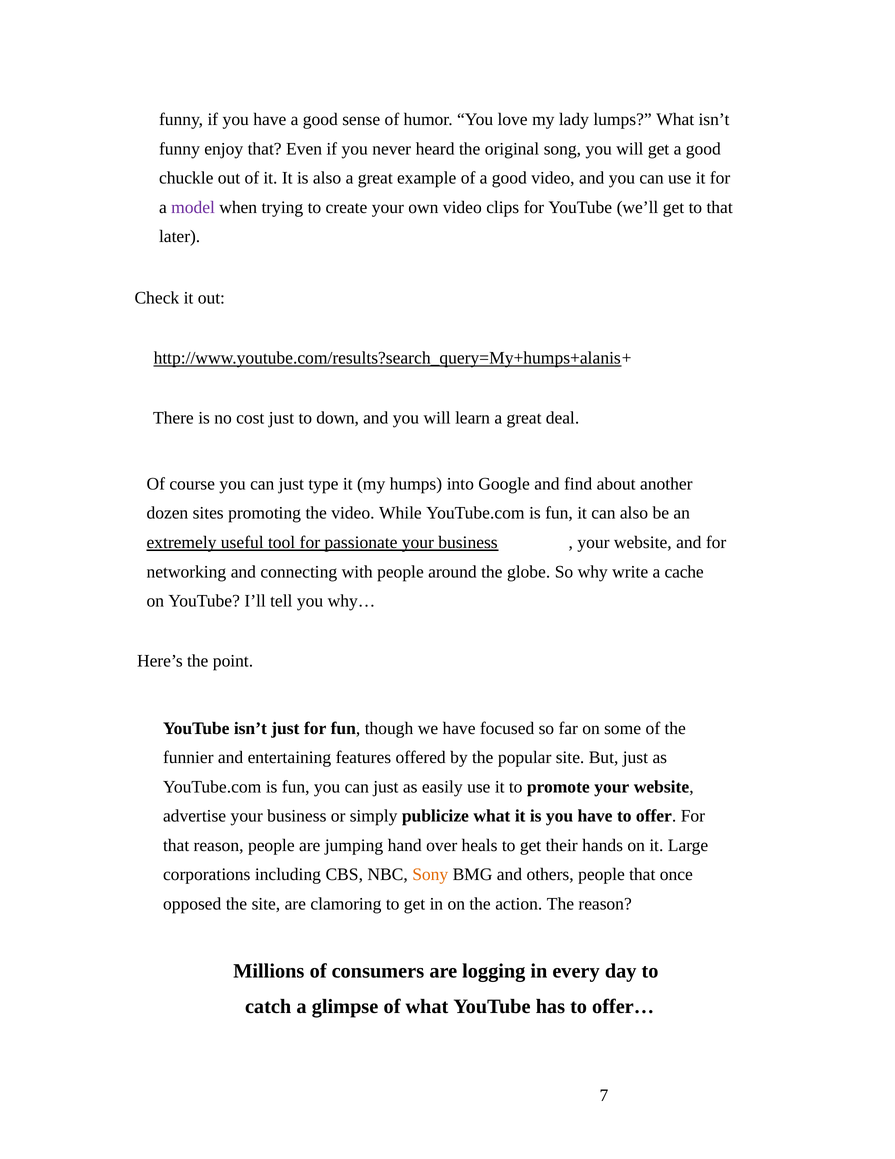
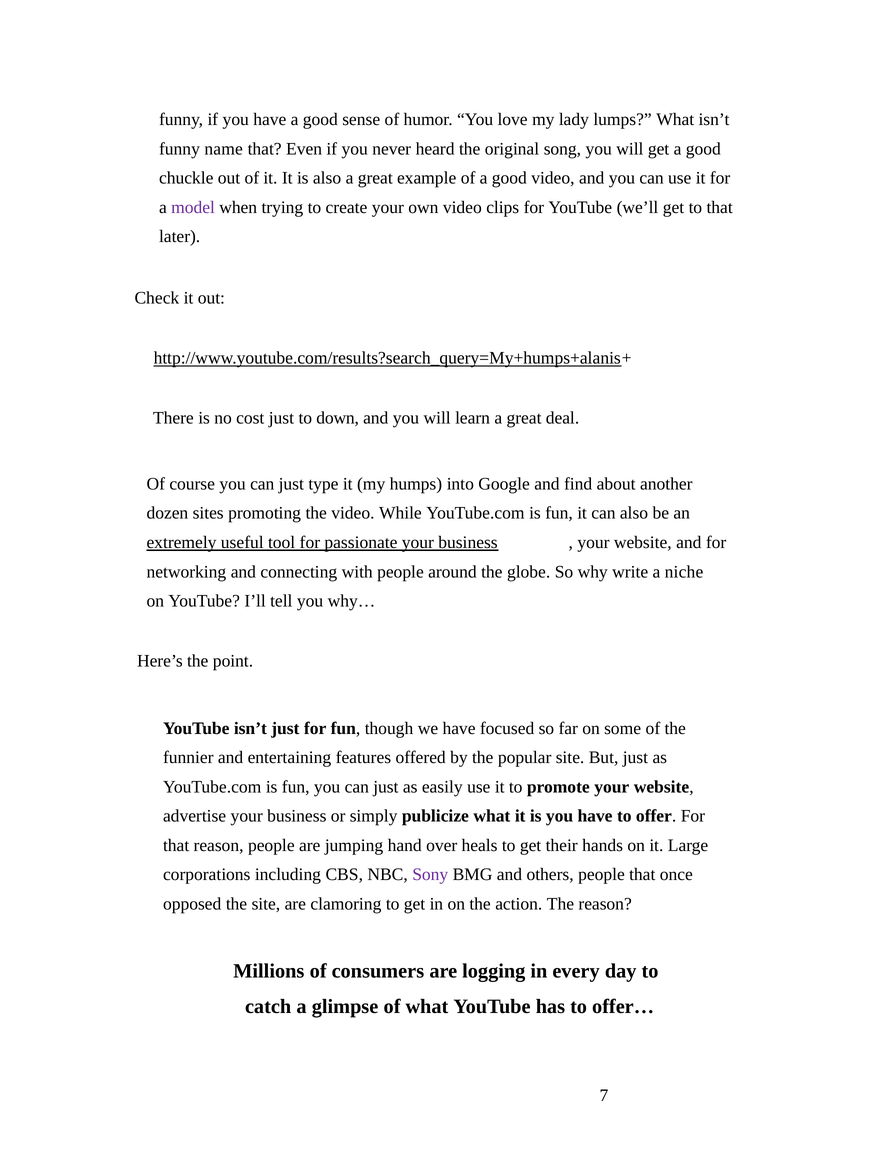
enjoy: enjoy -> name
cache: cache -> niche
Sony colour: orange -> purple
